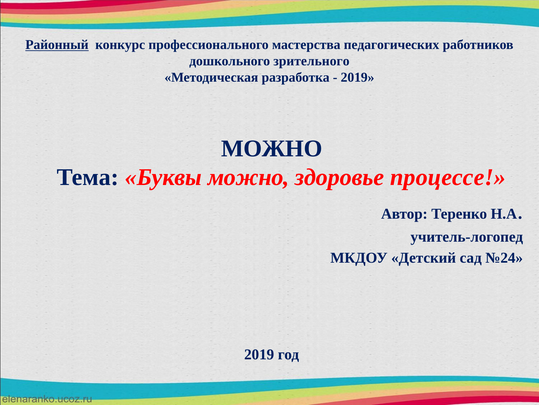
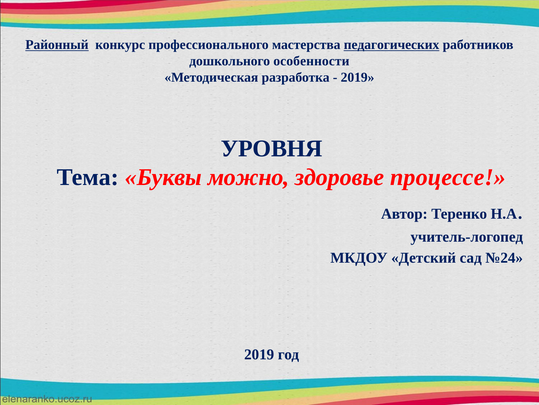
педагогических underline: none -> present
зрительного: зрительного -> особенности
МОЖНО at (272, 148): МОЖНО -> УРОВНЯ
